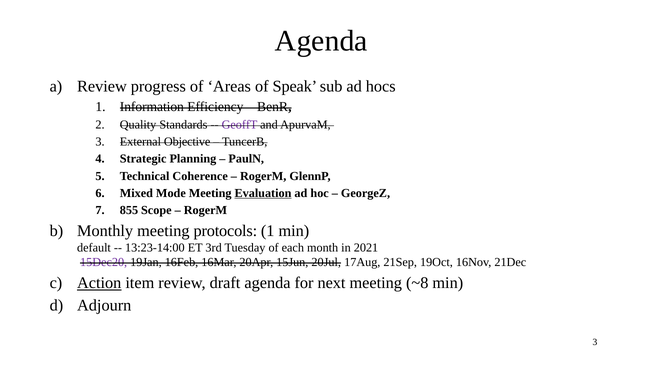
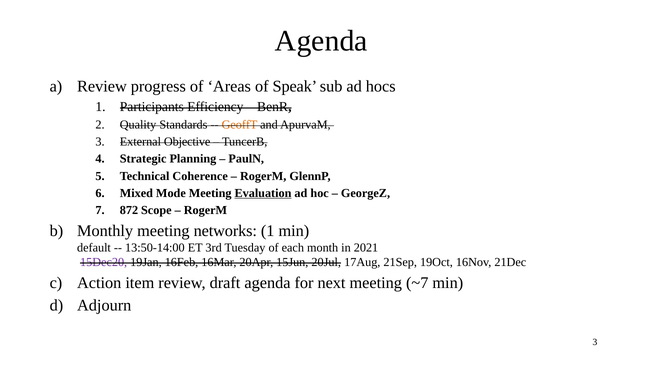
Information: Information -> Participants
GeoffT colour: purple -> orange
855: 855 -> 872
protocols: protocols -> networks
13:23-14:00: 13:23-14:00 -> 13:50-14:00
Action underline: present -> none
~8: ~8 -> ~7
